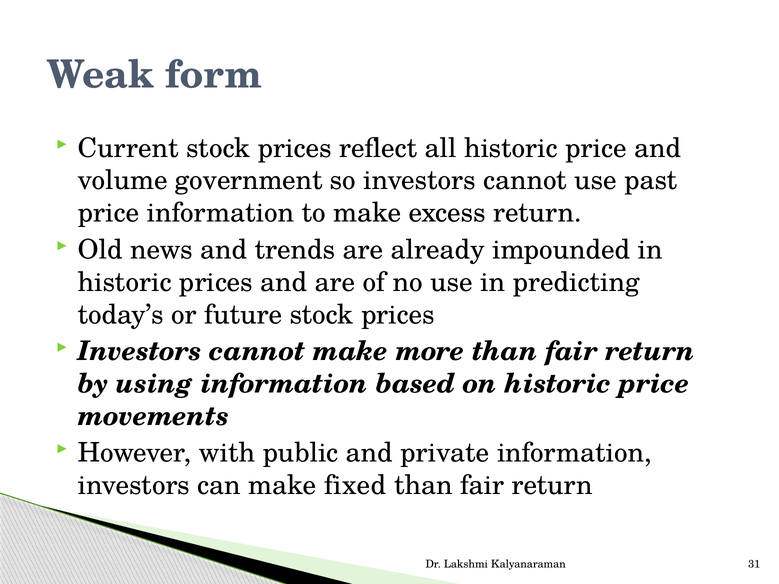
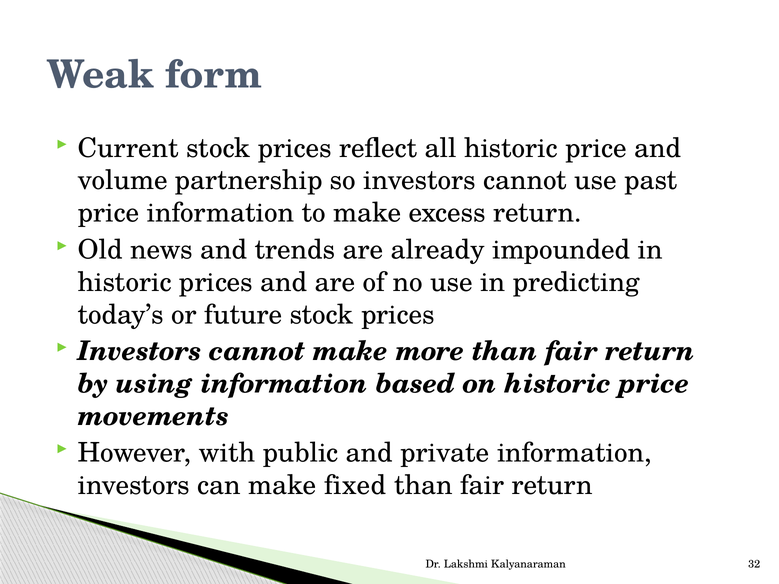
government: government -> partnership
31: 31 -> 32
